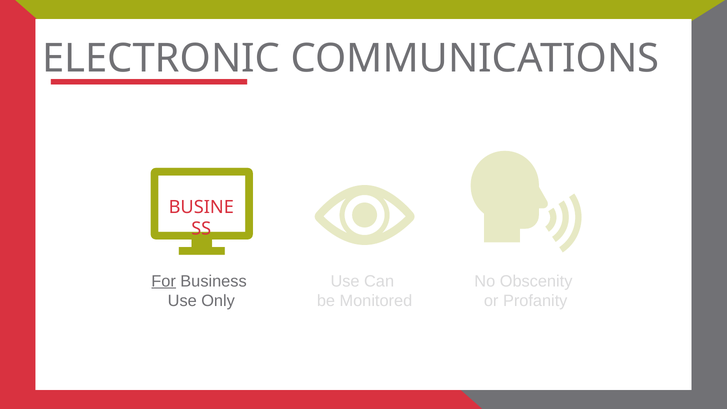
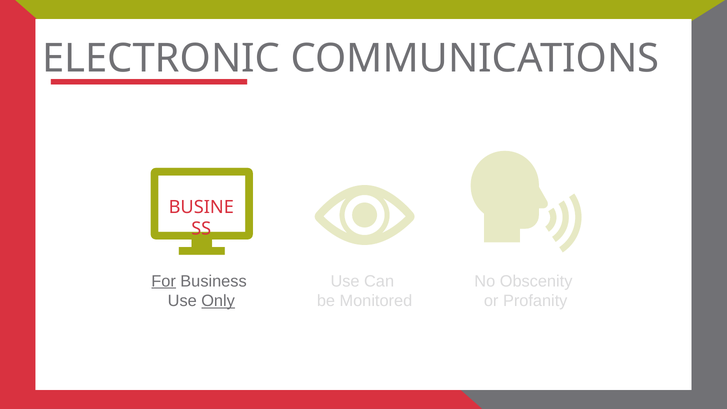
Only underline: none -> present
